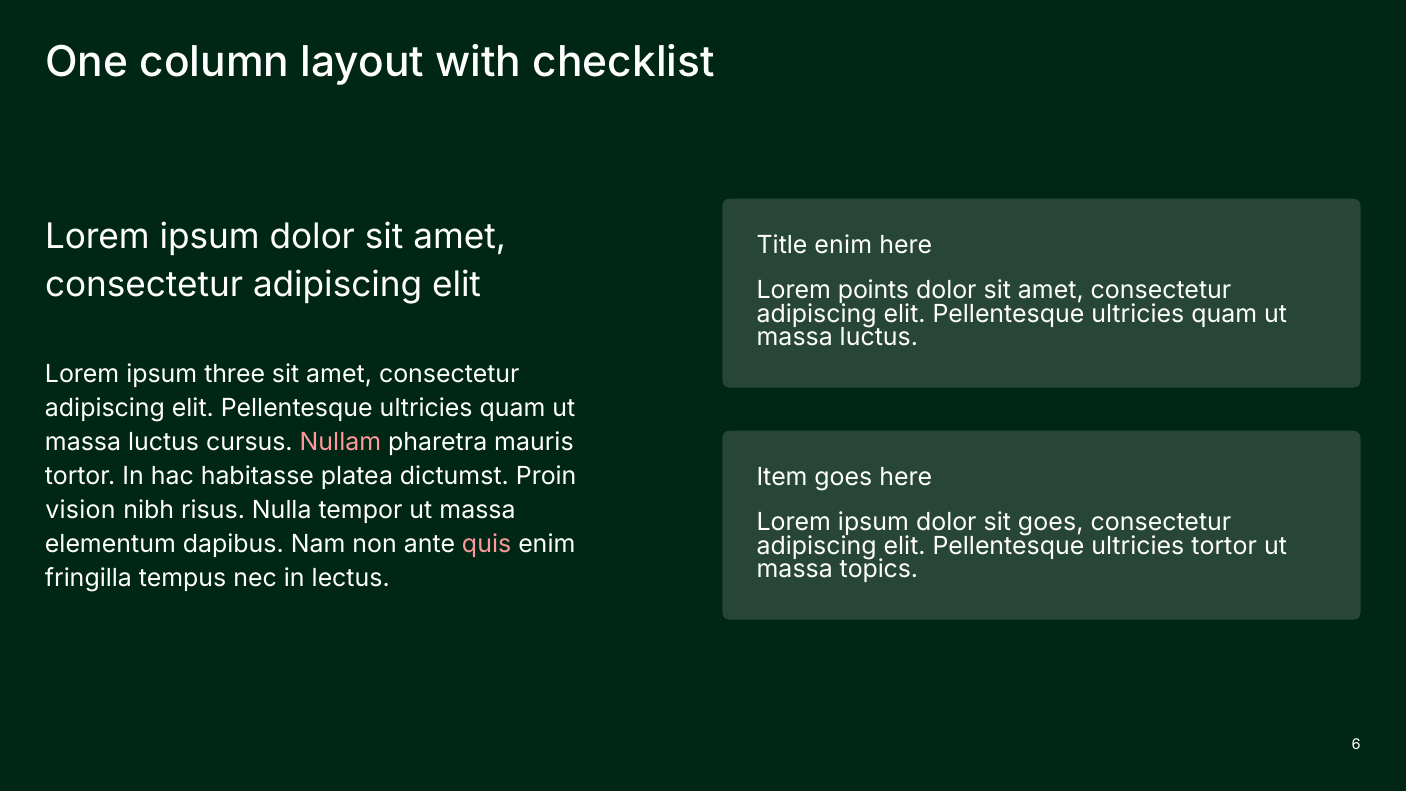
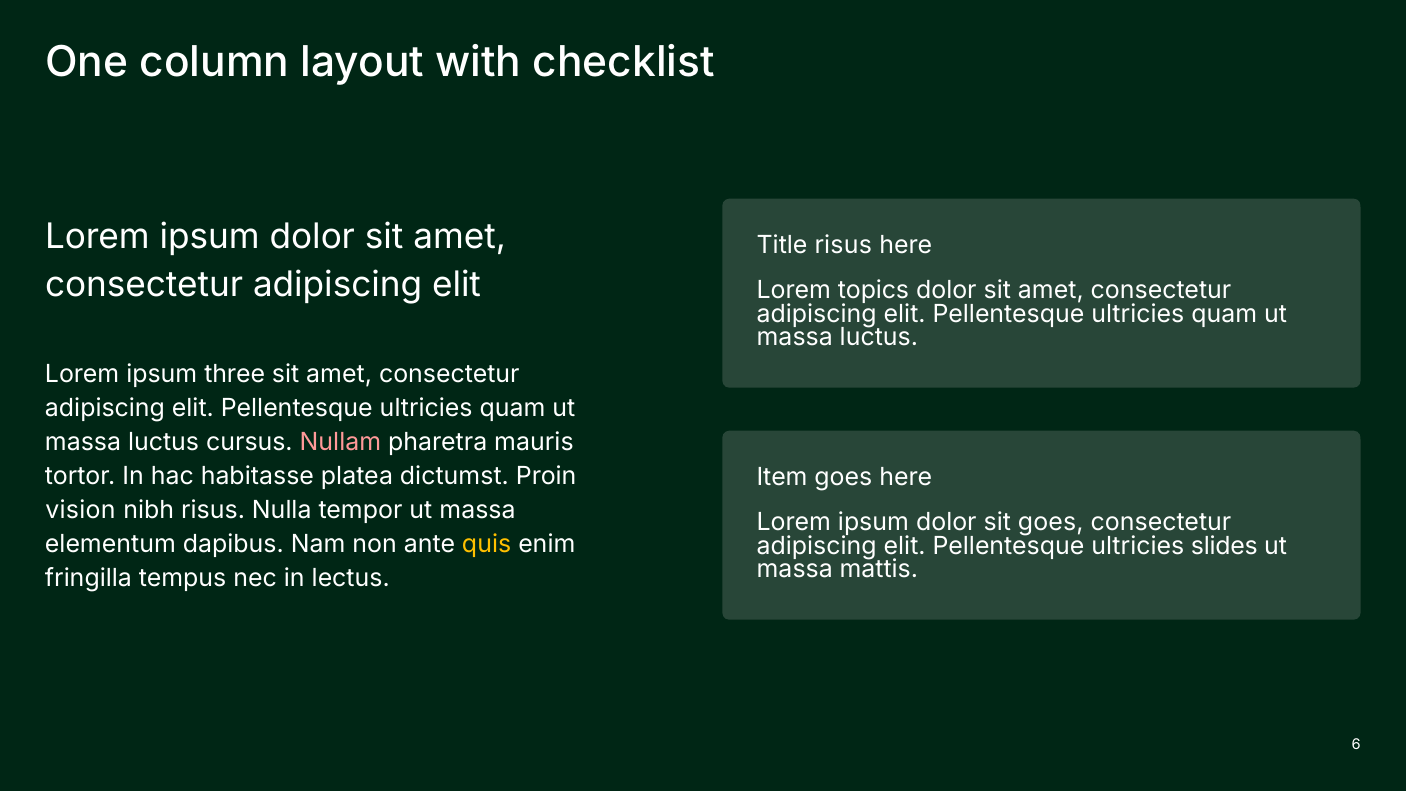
Title enim: enim -> risus
points: points -> topics
quis colour: pink -> yellow
ultricies tortor: tortor -> slides
topics: topics -> mattis
